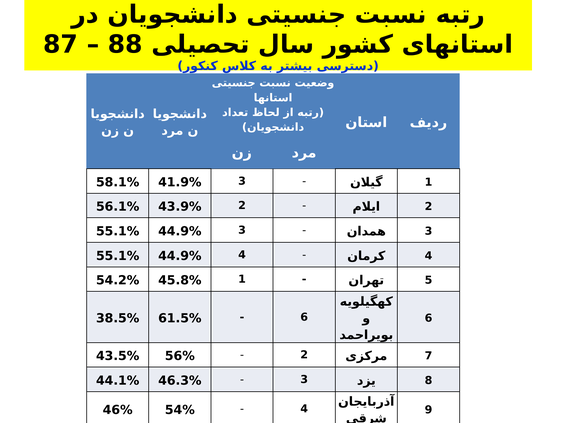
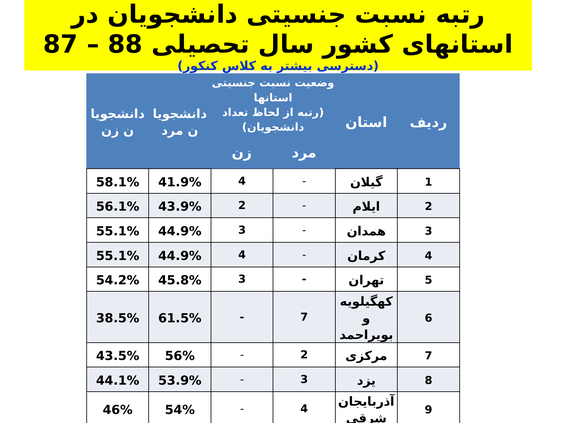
41.9% 3: 3 -> 4
45.8% 1: 1 -> 3
6 at (304, 317): 6 -> 7
46.3%: 46.3% -> 53.9%
